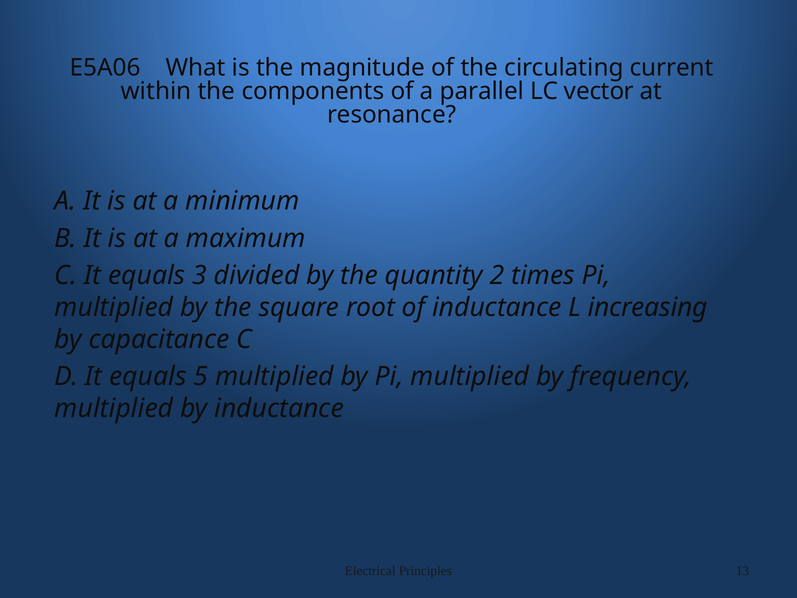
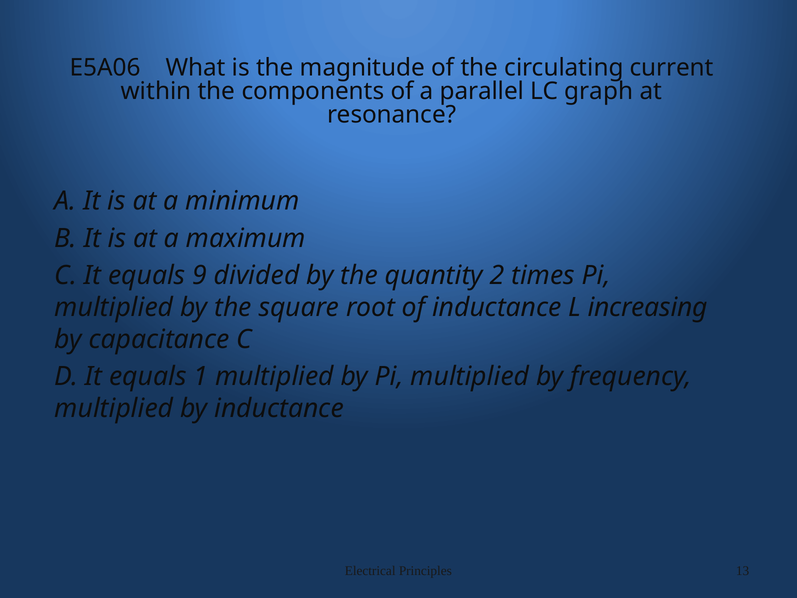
vector: vector -> graph
3: 3 -> 9
5: 5 -> 1
